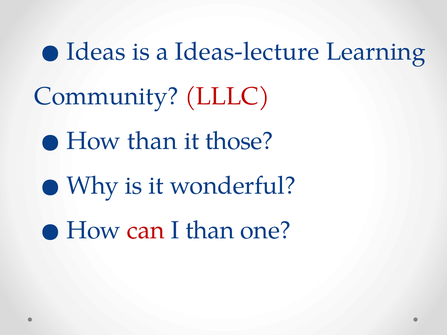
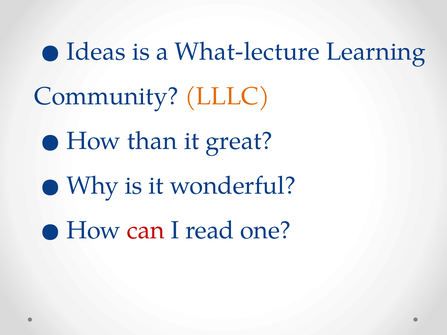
Ideas-lecture: Ideas-lecture -> What-lecture
LLLC colour: red -> orange
those: those -> great
I than: than -> read
